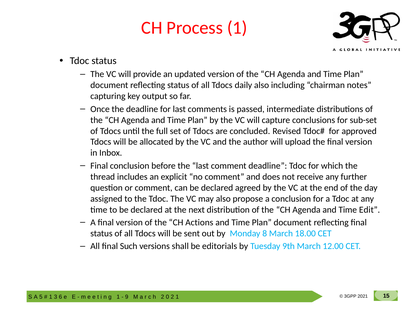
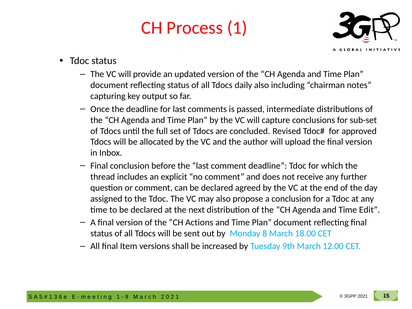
Such: Such -> Item
editorials: editorials -> increased
